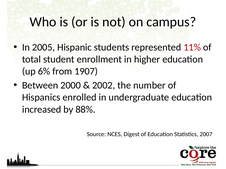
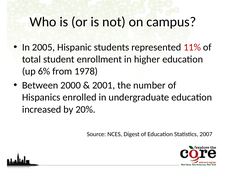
1907: 1907 -> 1978
2002: 2002 -> 2001
88%: 88% -> 20%
